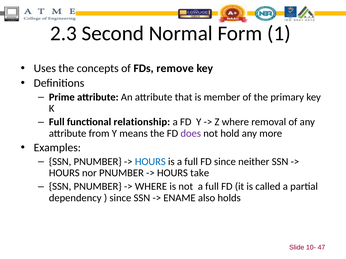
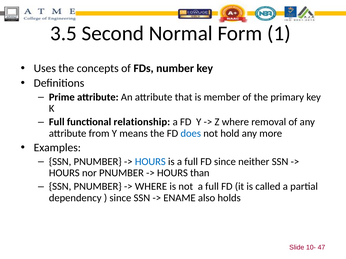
2.3: 2.3 -> 3.5
remove: remove -> number
does colour: purple -> blue
take: take -> than
